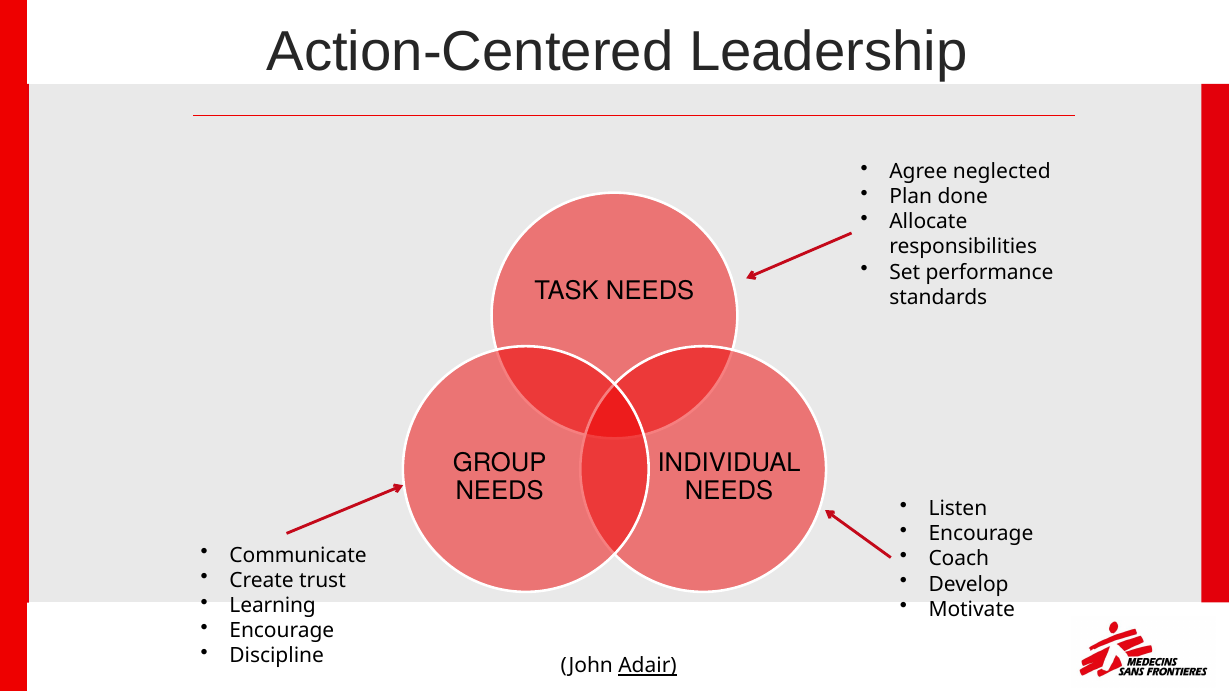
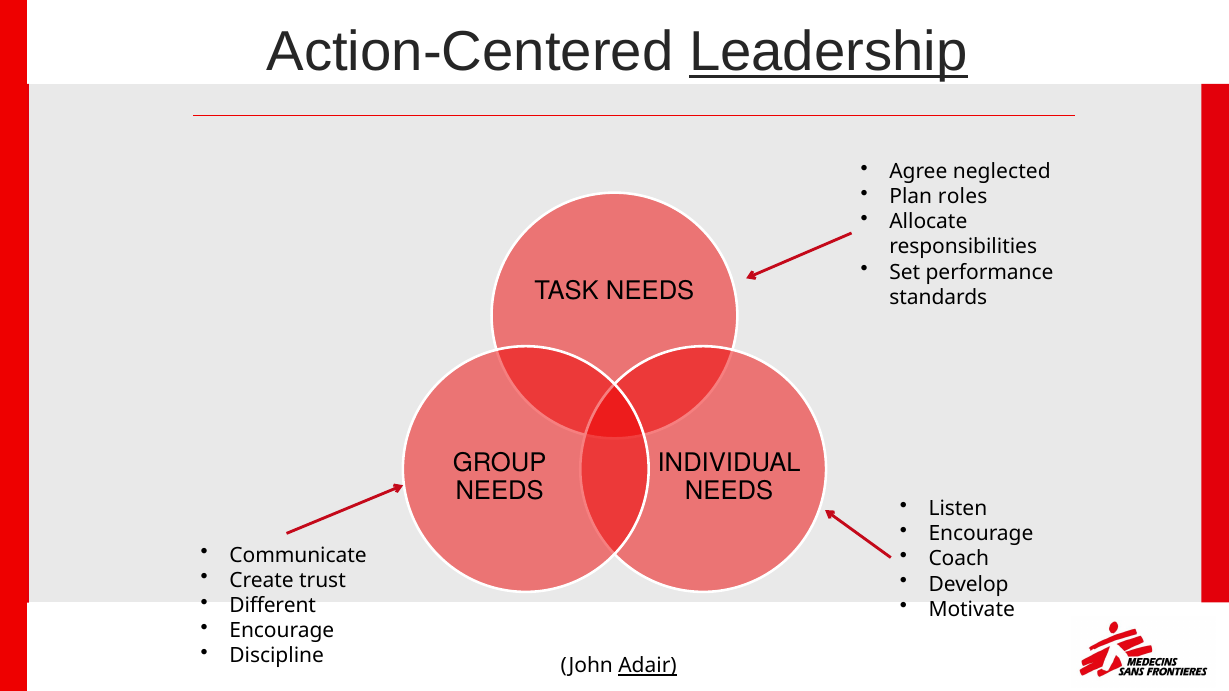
Leadership underline: none -> present
done: done -> roles
Learning: Learning -> Different
